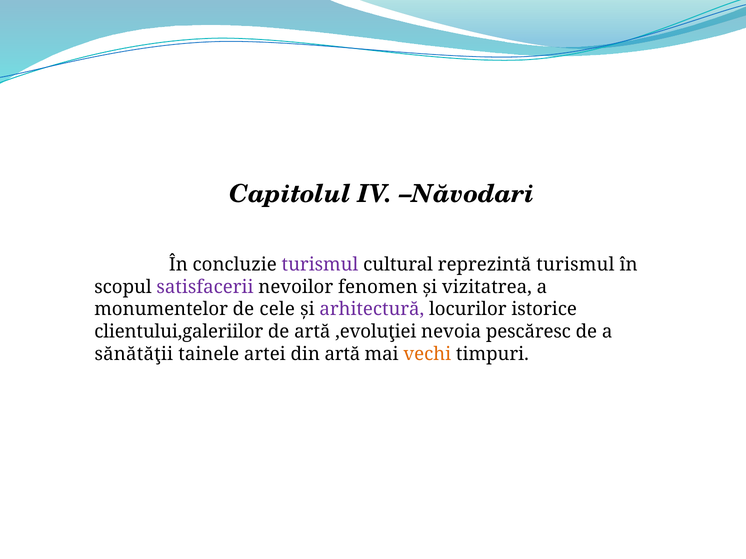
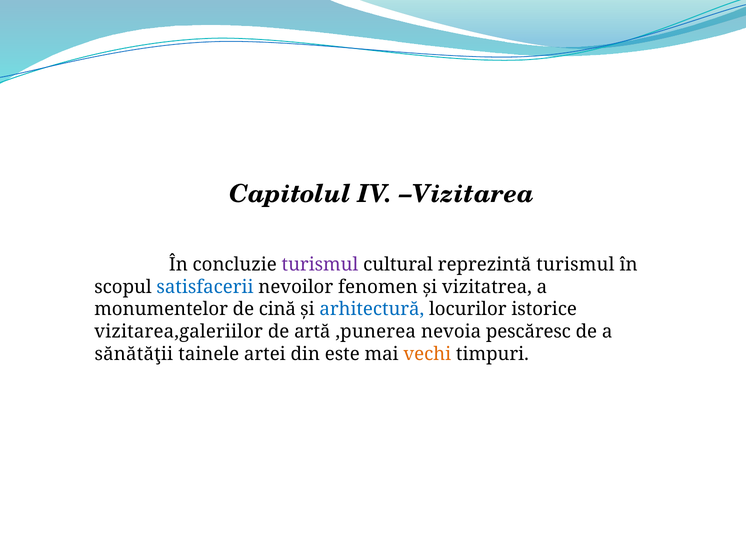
Năvodari: Năvodari -> Vizitarea
satisfacerii colour: purple -> blue
cele: cele -> cină
arhitectură colour: purple -> blue
clientului,galeriilor: clientului,galeriilor -> vizitarea,galeriilor
,evoluţiei: ,evoluţiei -> ,punerea
din artă: artă -> este
